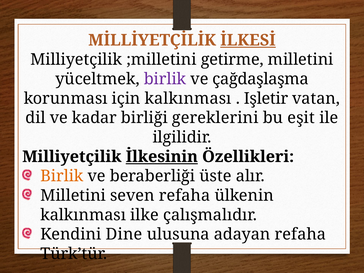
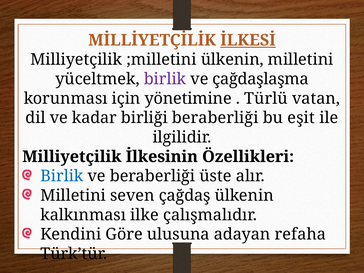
;milletini getirme: getirme -> ülkenin
için kalkınması: kalkınması -> yönetimine
Işletir: Işletir -> Türlü
birliği gereklerini: gereklerini -> beraberliği
İlkesinin underline: present -> none
Birlik at (62, 176) colour: orange -> blue
seven refaha: refaha -> çağdaş
Dine: Dine -> Göre
